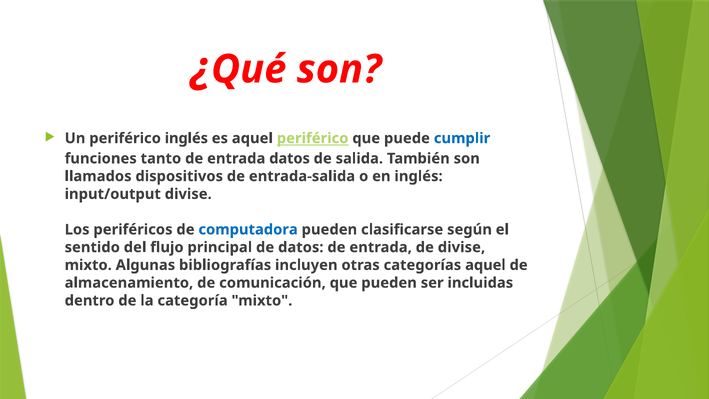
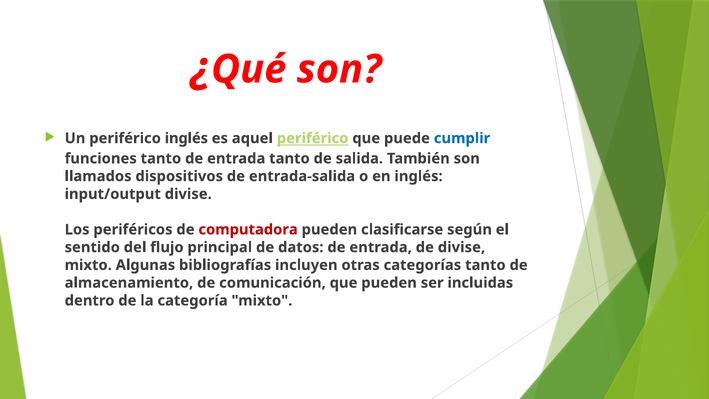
entrada datos: datos -> tanto
computadora colour: blue -> red
categorías aquel: aquel -> tanto
